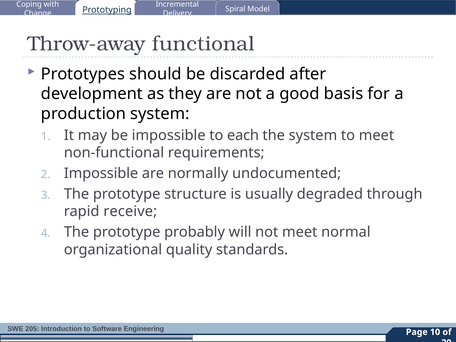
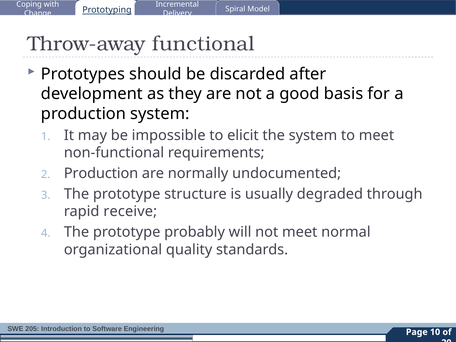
each: each -> elicit
Impossible at (101, 173): Impossible -> Production
